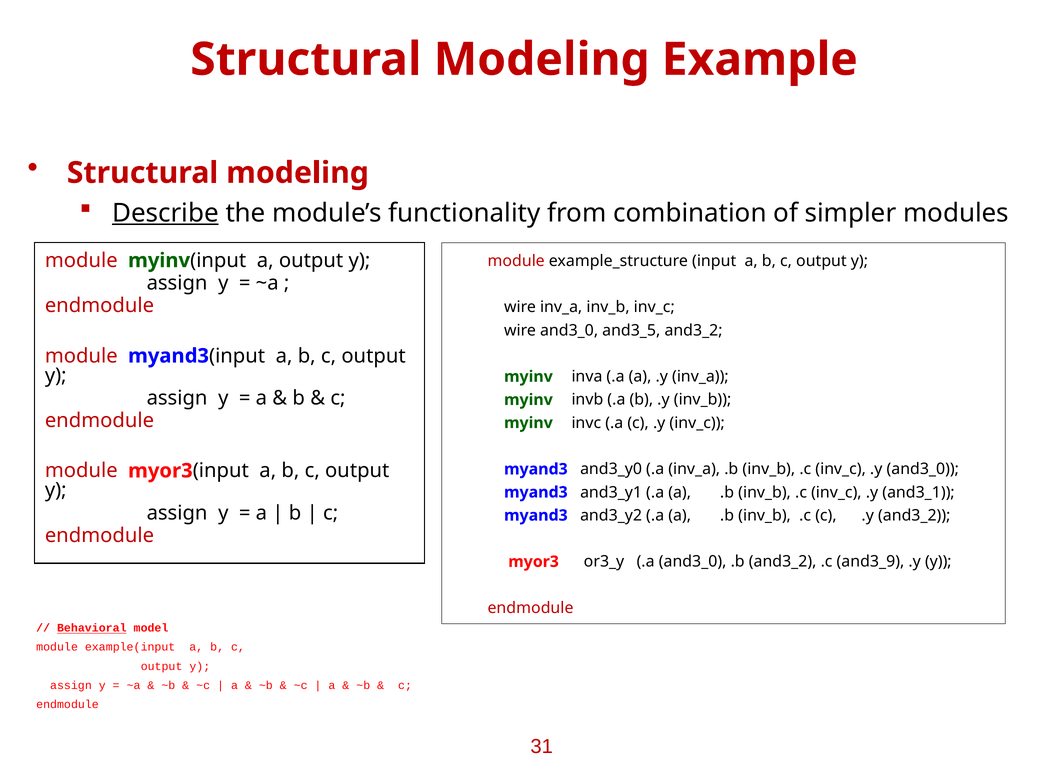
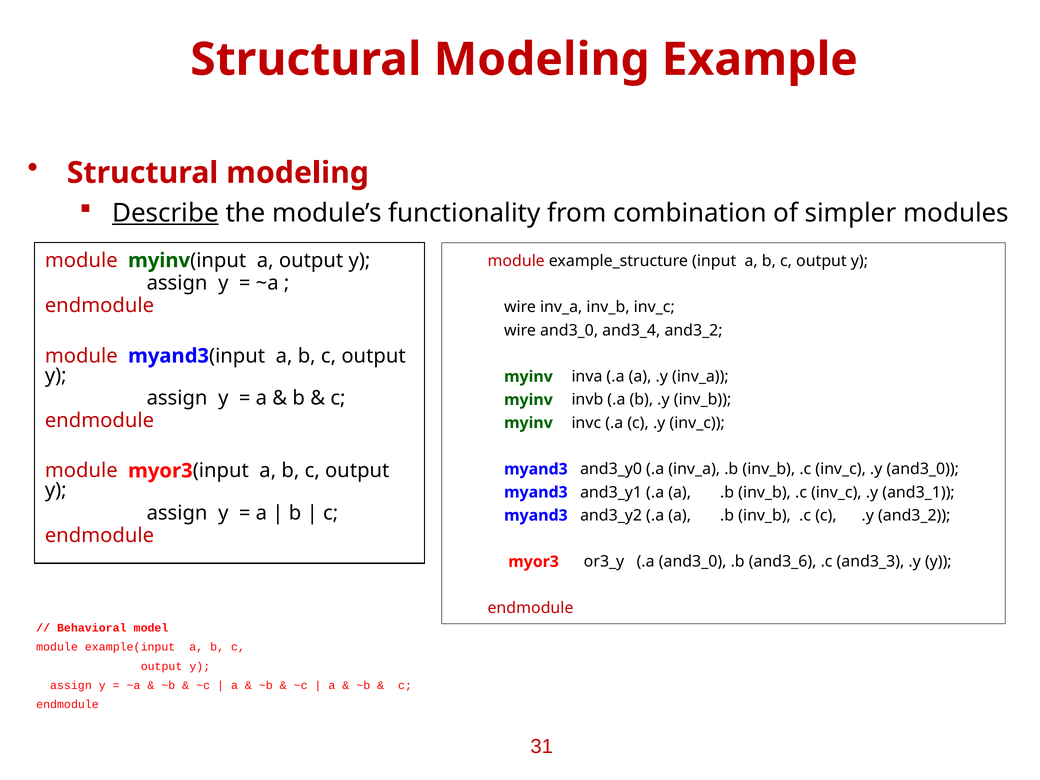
and3_5: and3_5 -> and3_4
.b and3_2: and3_2 -> and3_6
and3_9: and3_9 -> and3_3
Behavioral underline: present -> none
